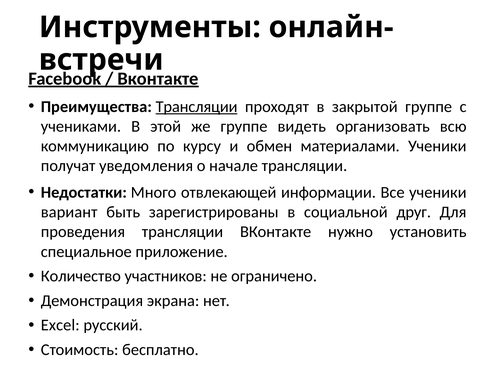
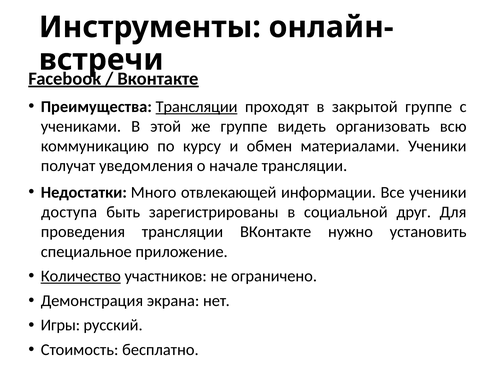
вариант: вариант -> доступа
Количество underline: none -> present
Excel: Excel -> Игры
